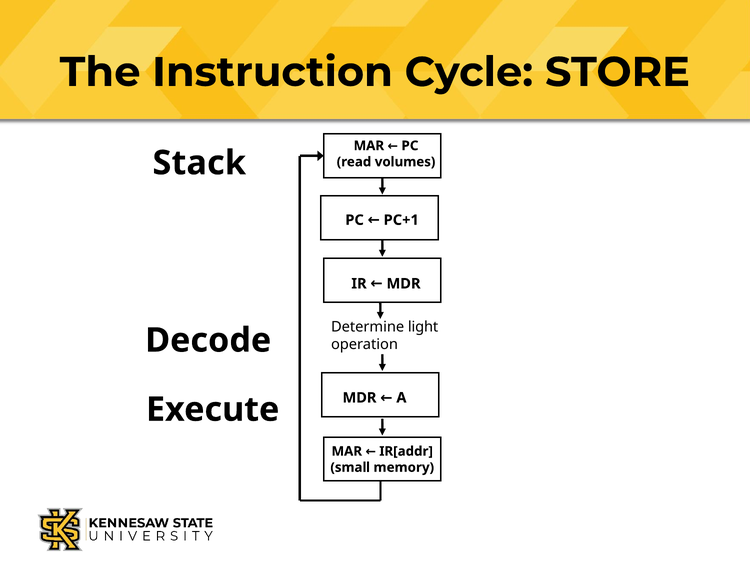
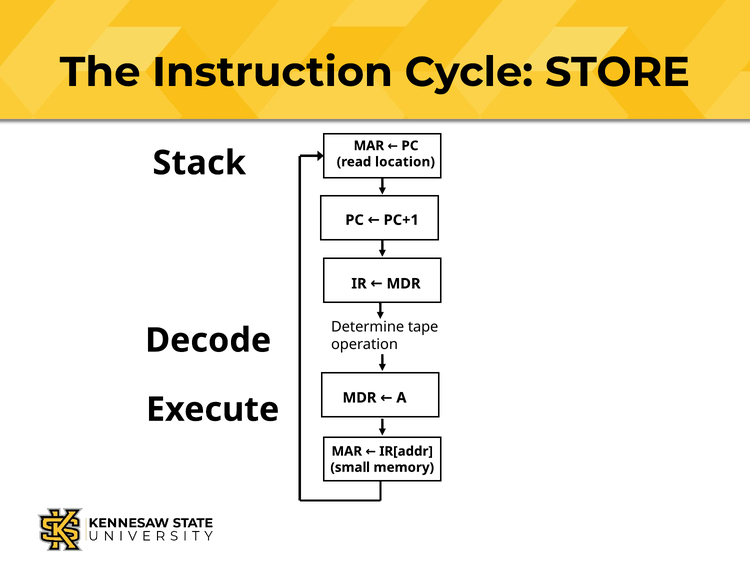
volumes: volumes -> location
light: light -> tape
